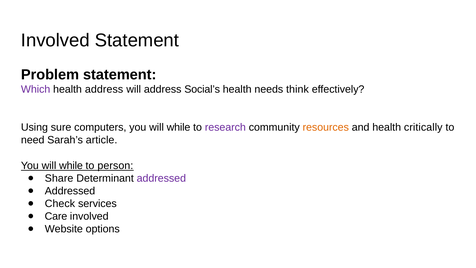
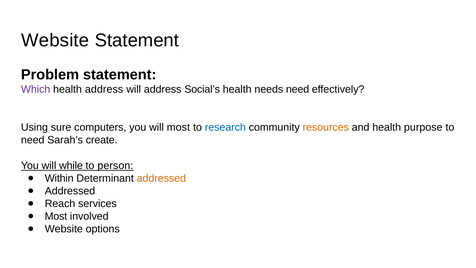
Involved at (55, 40): Involved -> Website
needs think: think -> need
computers you will while: while -> most
research colour: purple -> blue
critically: critically -> purpose
article: article -> create
Share: Share -> Within
addressed at (161, 178) colour: purple -> orange
Check: Check -> Reach
Care at (56, 216): Care -> Most
